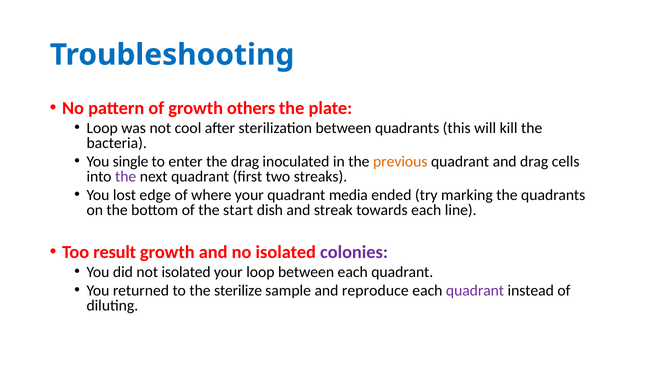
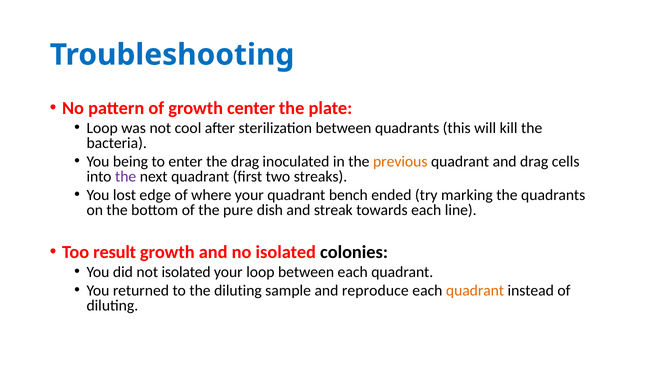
others: others -> center
single: single -> being
media: media -> bench
start: start -> pure
colonies colour: purple -> black
the sterilize: sterilize -> diluting
quadrant at (475, 291) colour: purple -> orange
